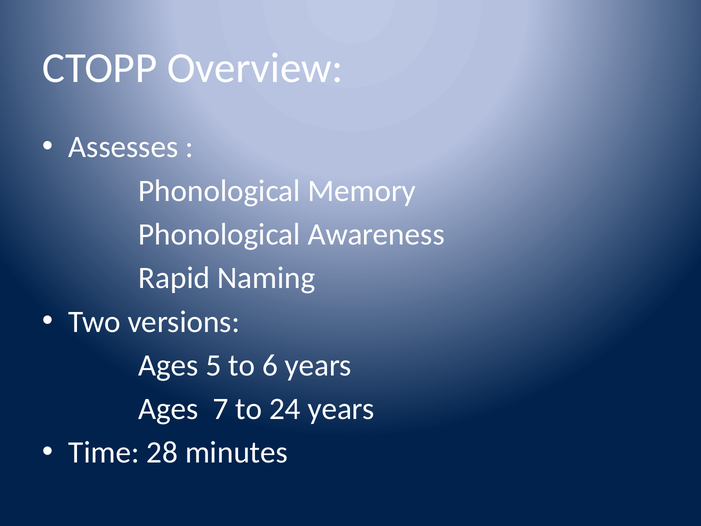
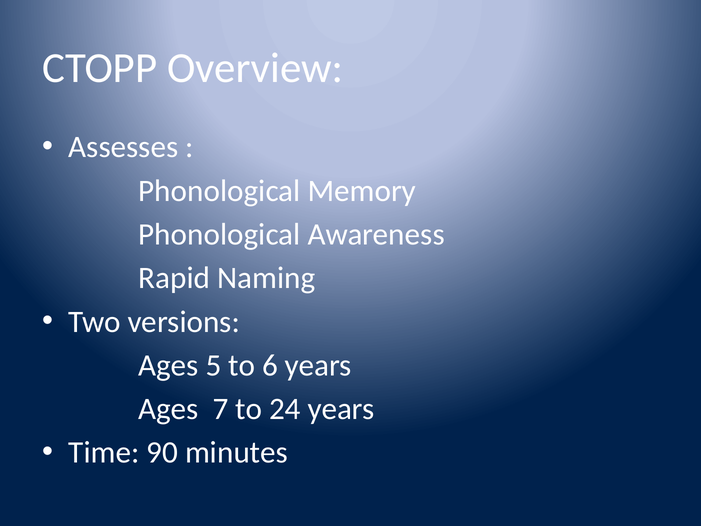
28: 28 -> 90
